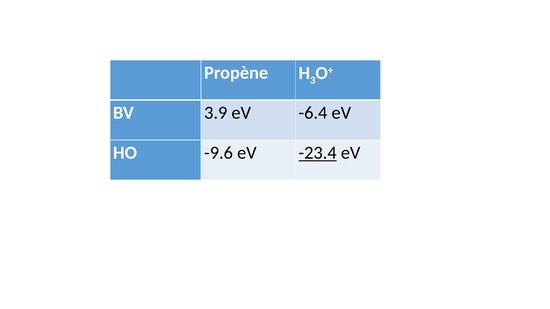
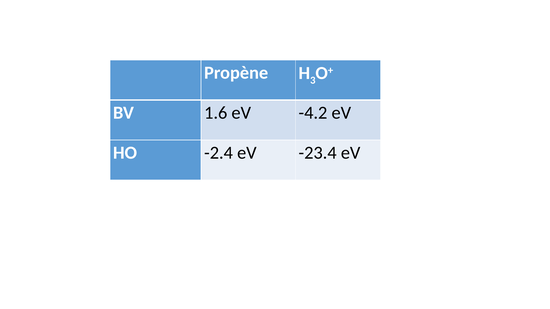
3.9: 3.9 -> 1.6
-6.4: -6.4 -> -4.2
-9.6: -9.6 -> -2.4
-23.4 underline: present -> none
